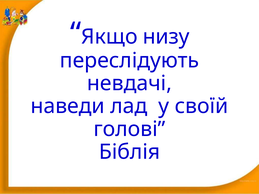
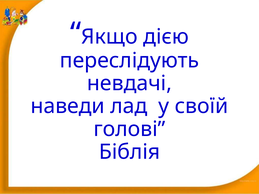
низу: низу -> дією
